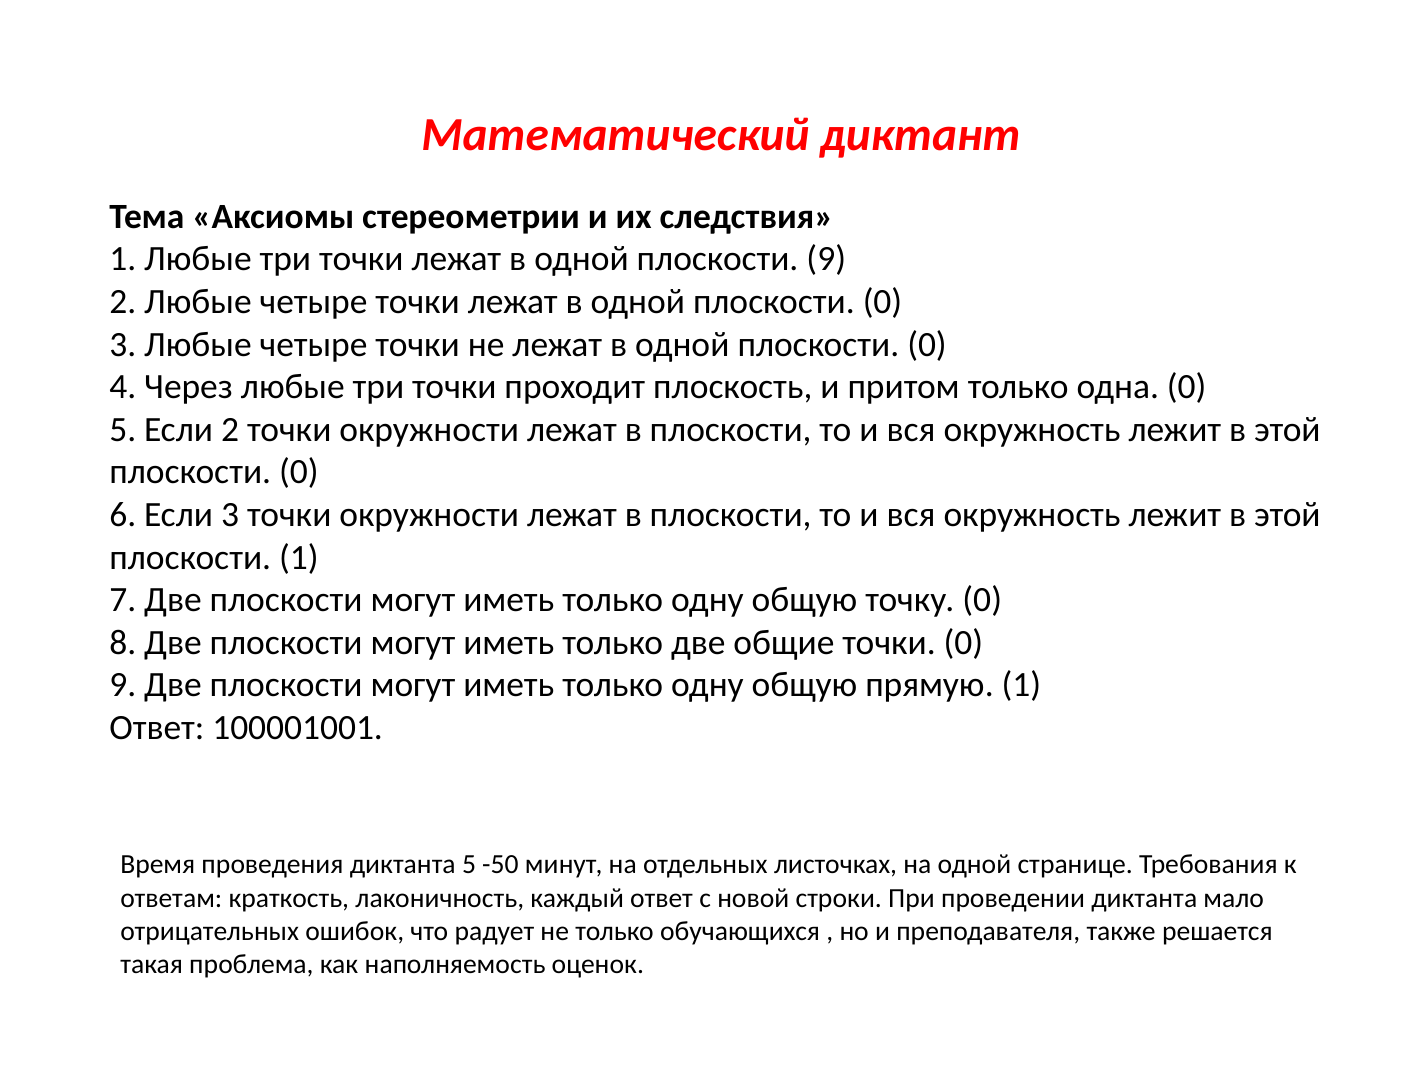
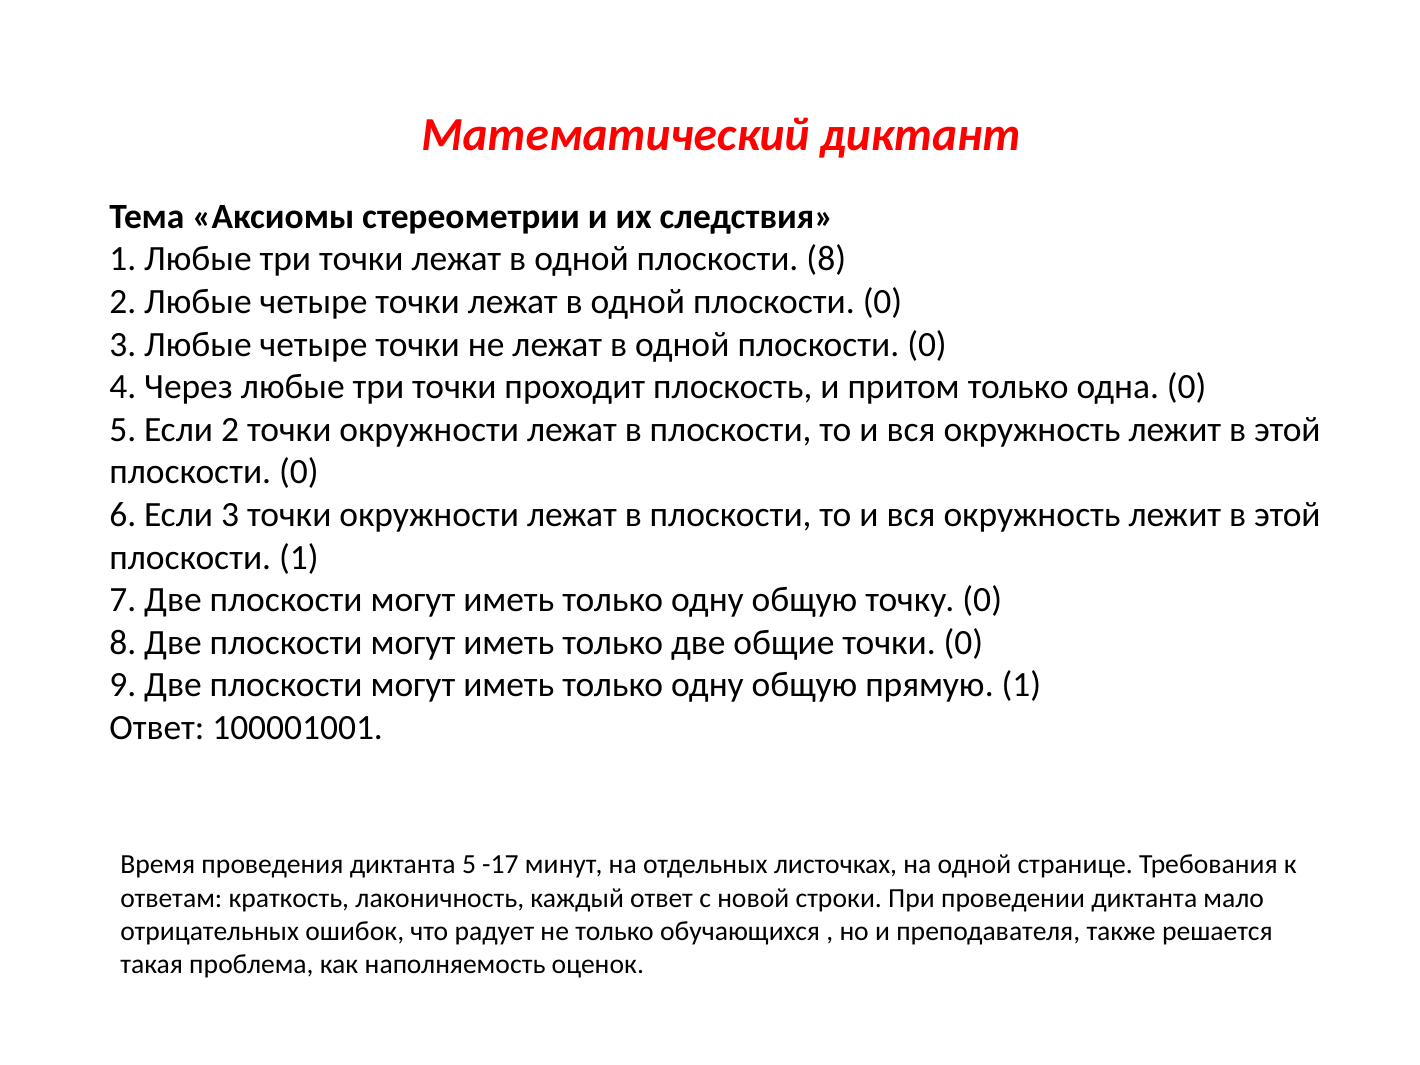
плоскости 9: 9 -> 8
-50: -50 -> -17
